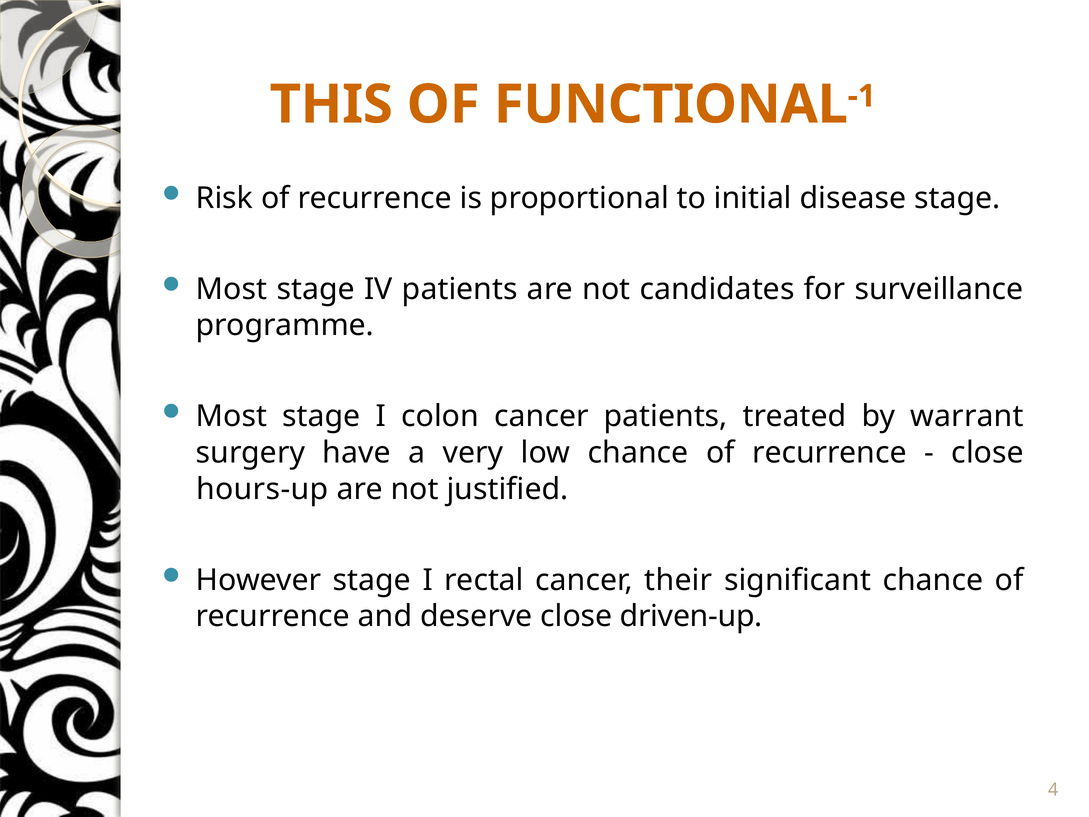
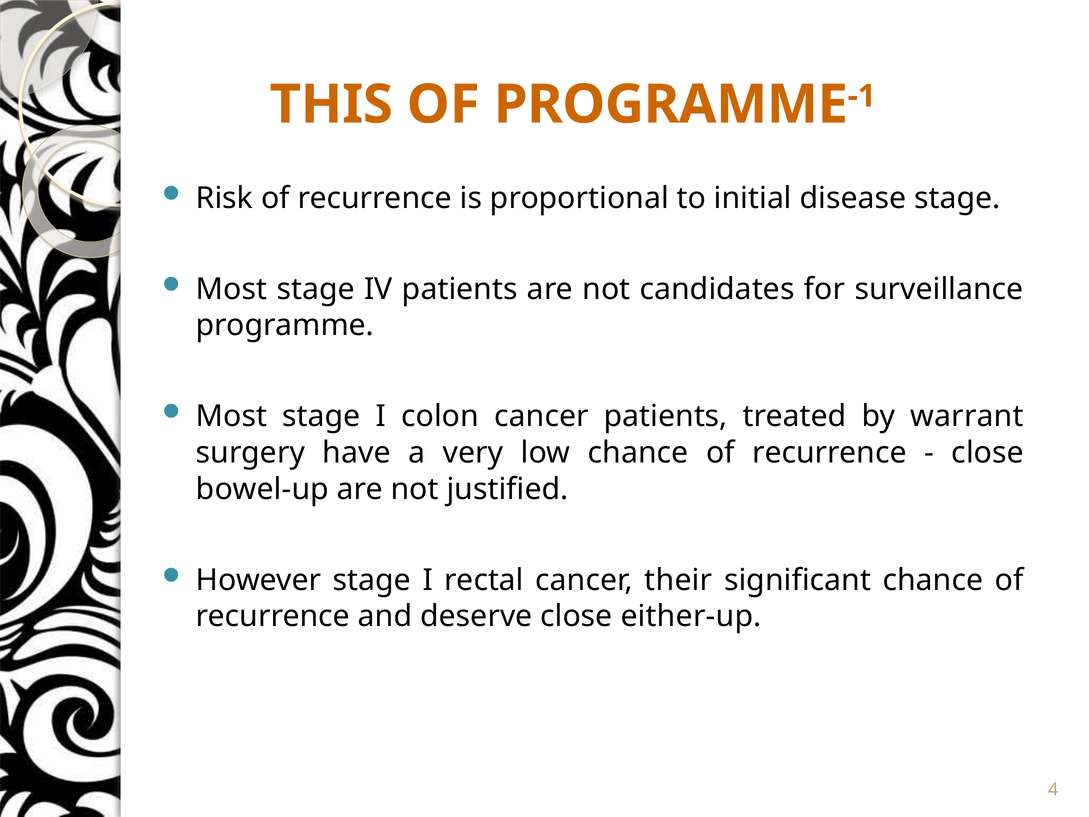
OF FUNCTIONAL: FUNCTIONAL -> PROGRAMME
hours-up: hours-up -> bowel-up
driven-up: driven-up -> either-up
